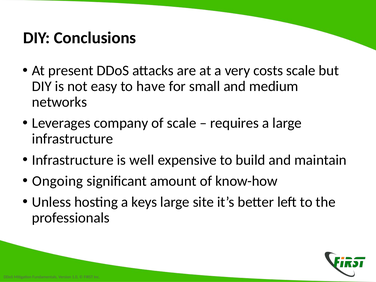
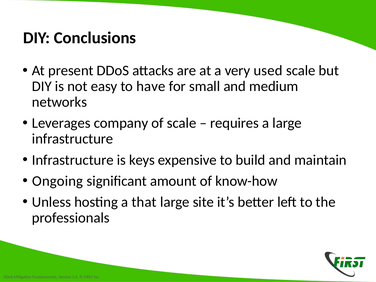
costs: costs -> used
well: well -> keys
keys: keys -> that
